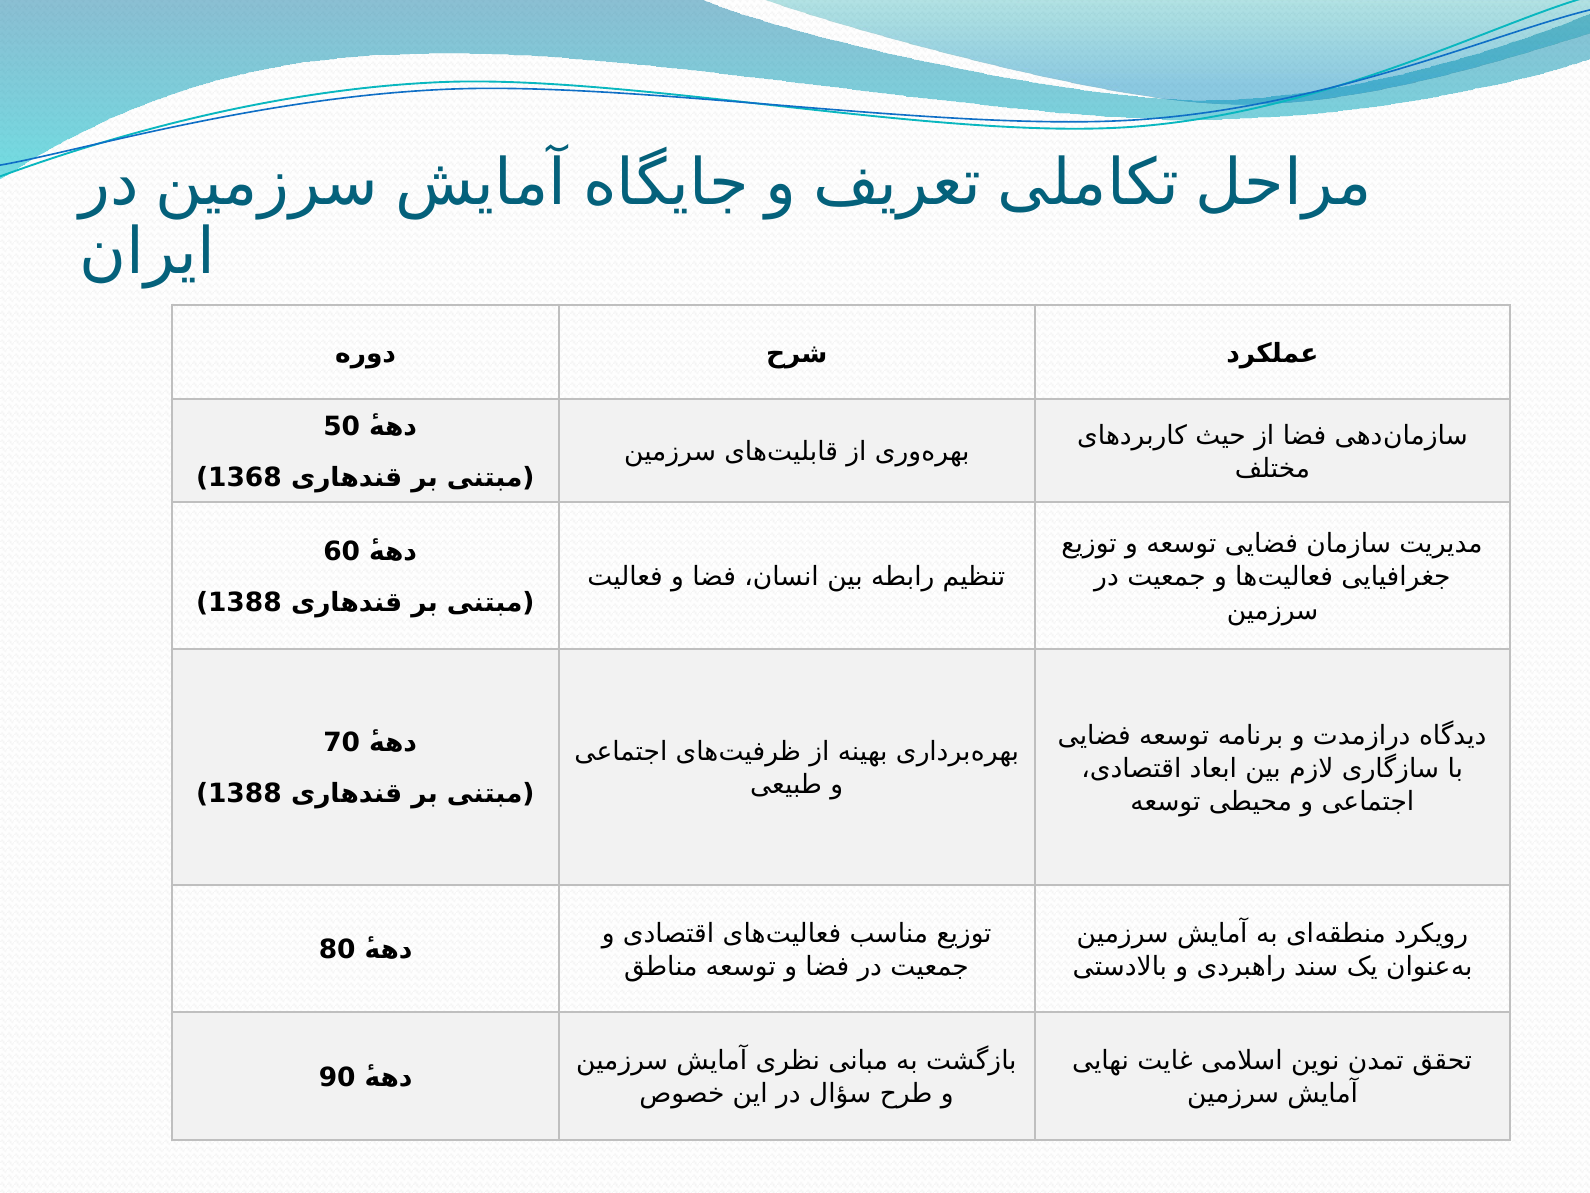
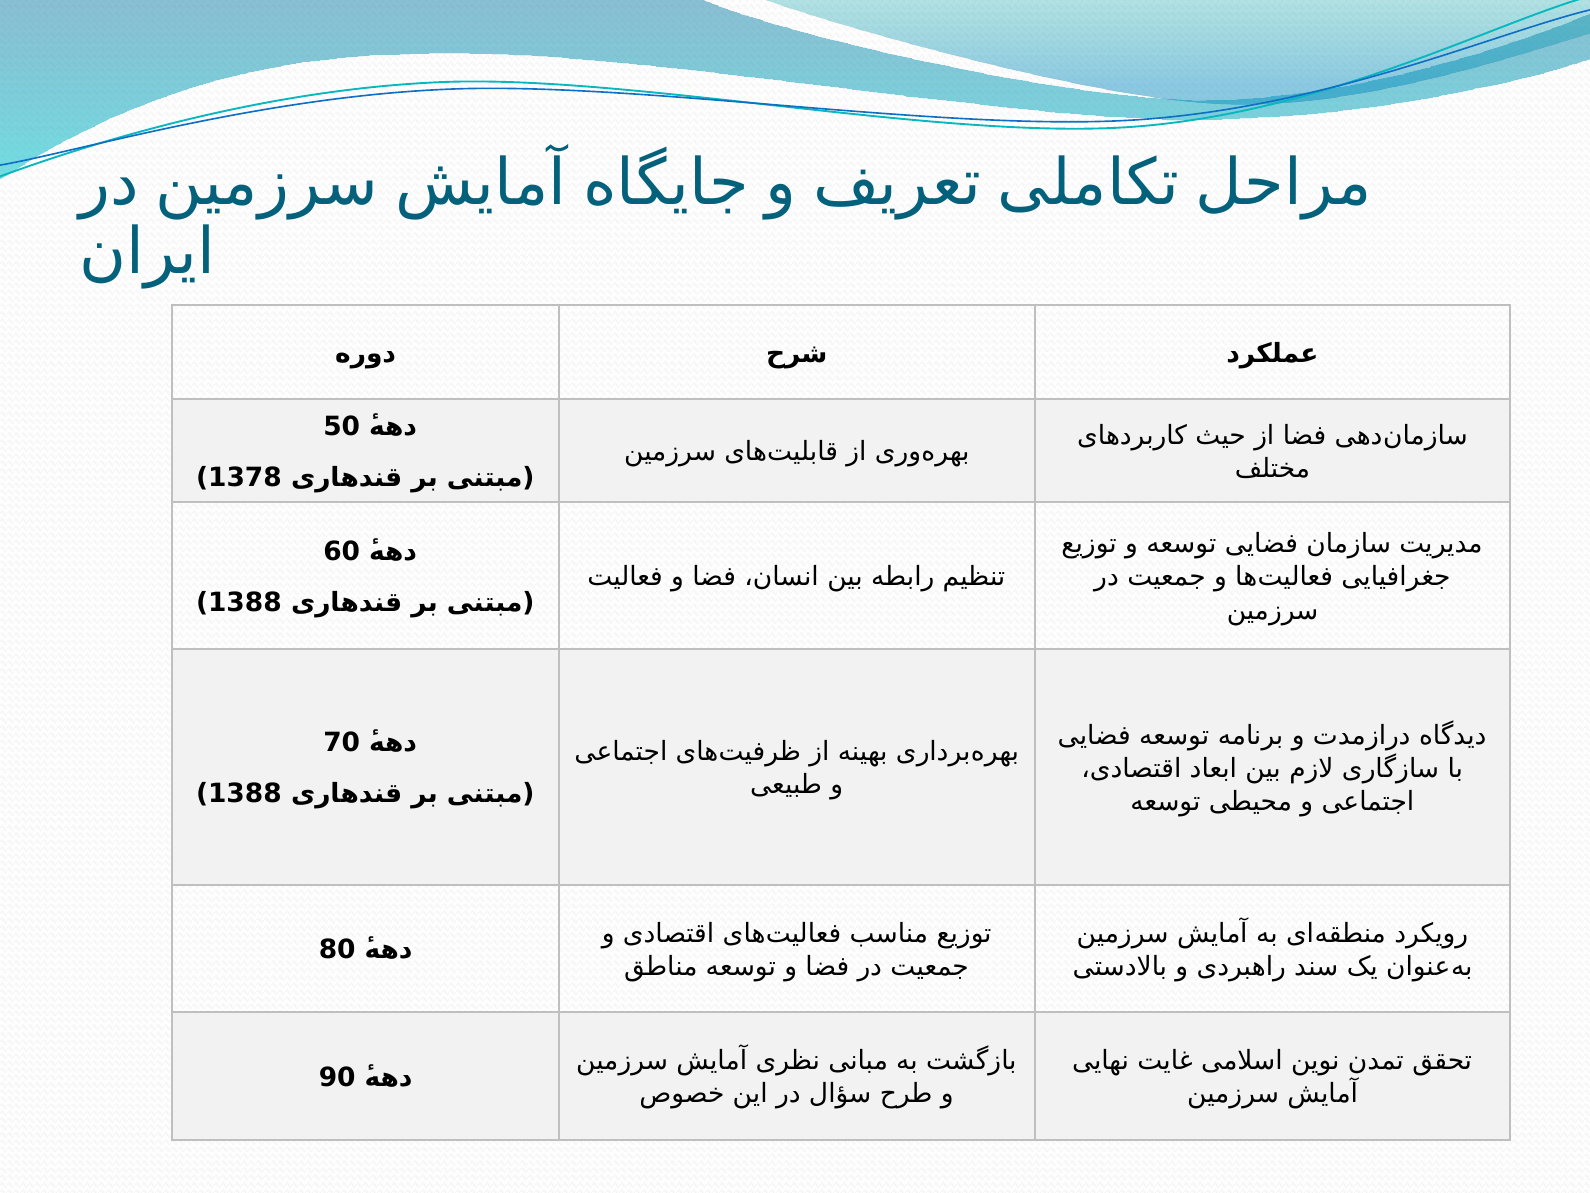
1368: 1368 -> 1378
